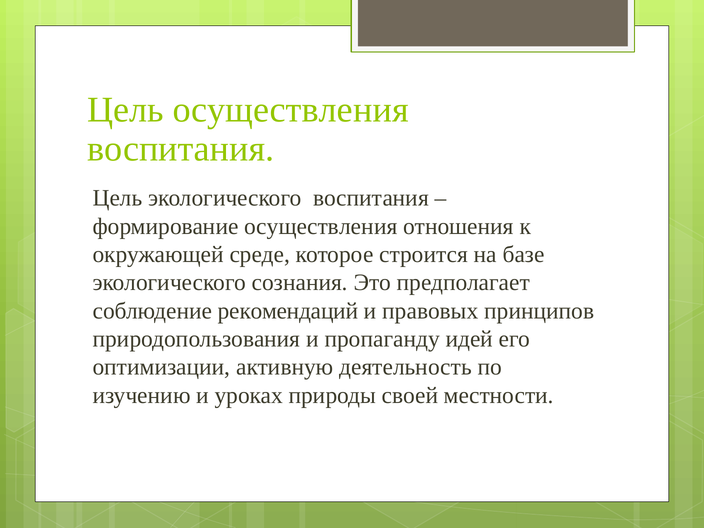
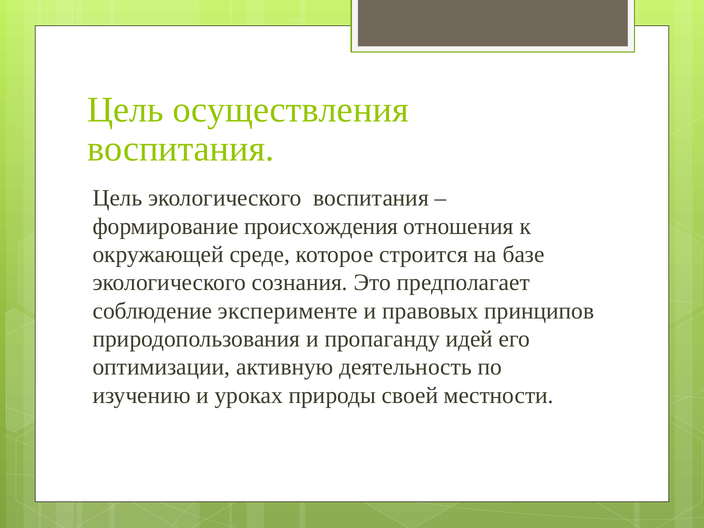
формирование осуществления: осуществления -> происхождения
рекомендаций: рекомендаций -> эксперименте
